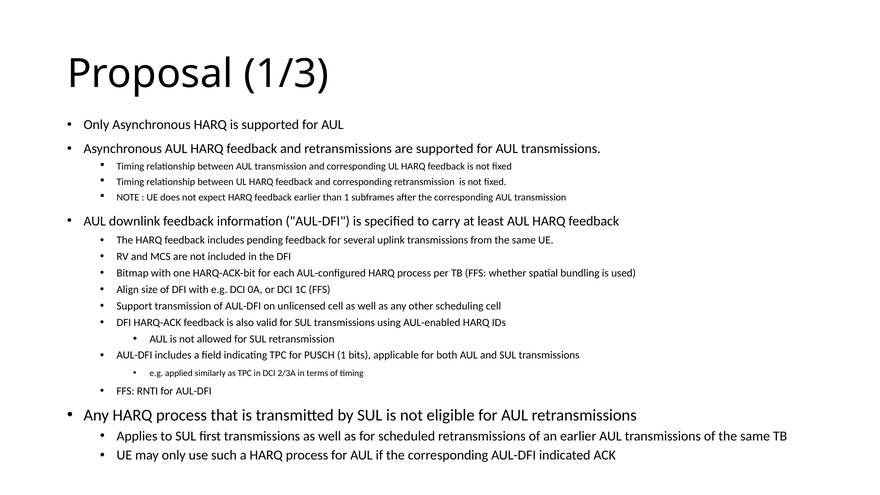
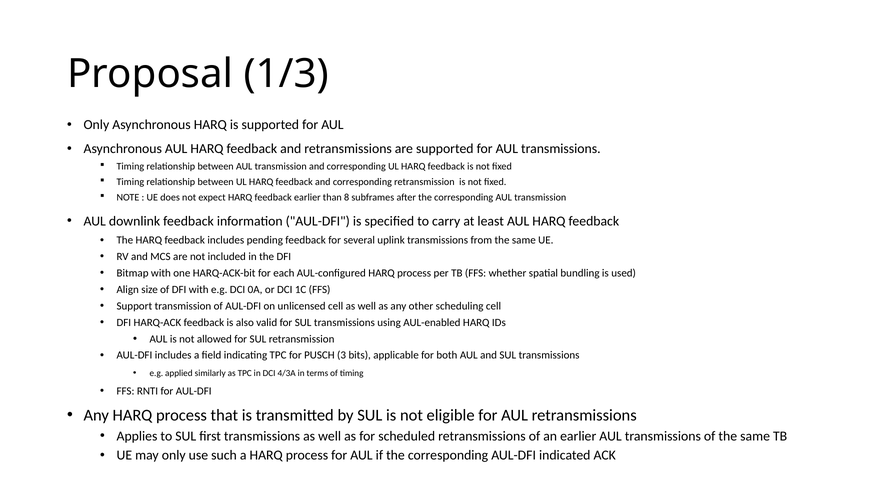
than 1: 1 -> 8
PUSCH 1: 1 -> 3
2/3A: 2/3A -> 4/3A
